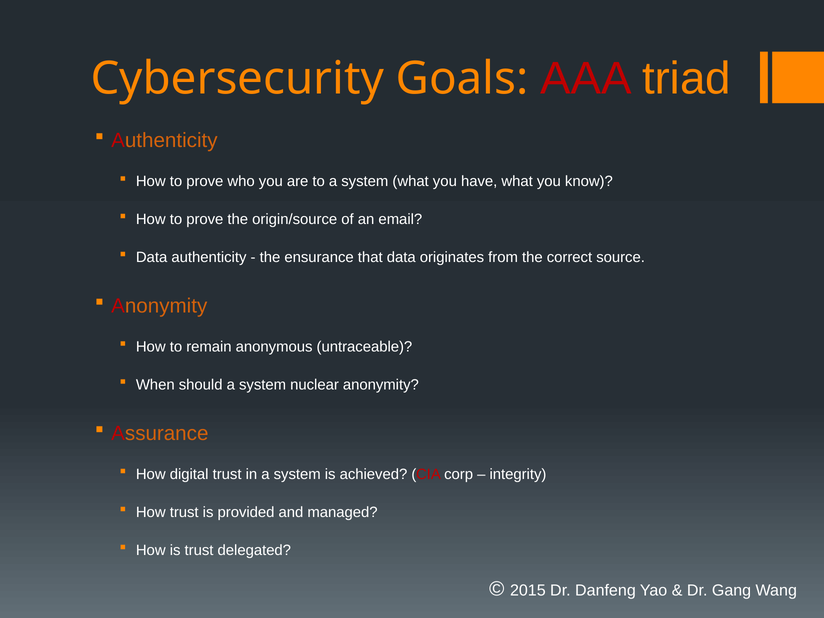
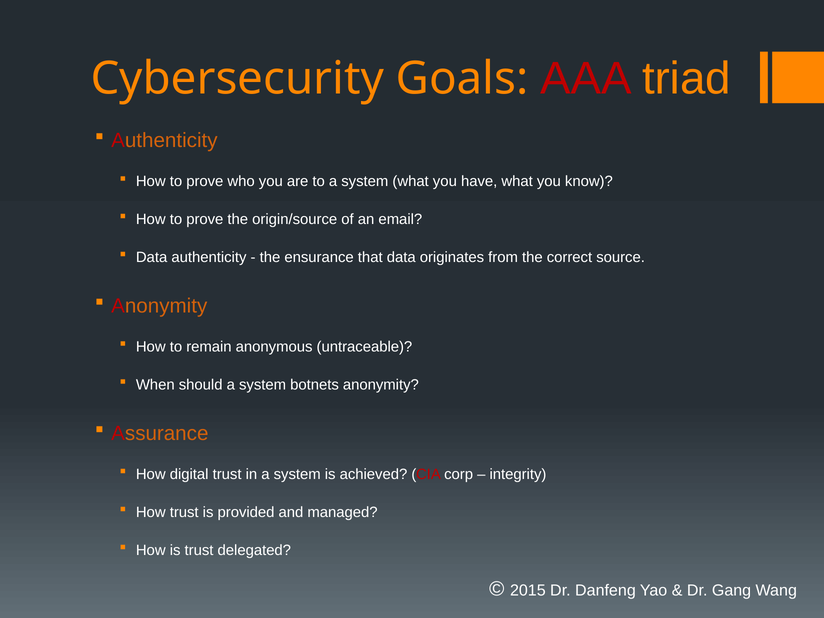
nuclear: nuclear -> botnets
